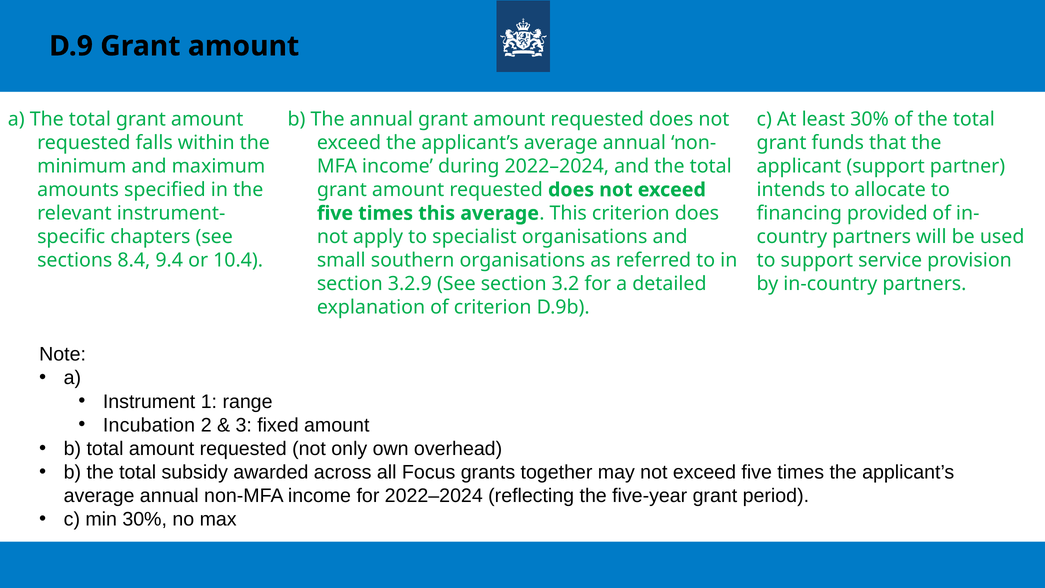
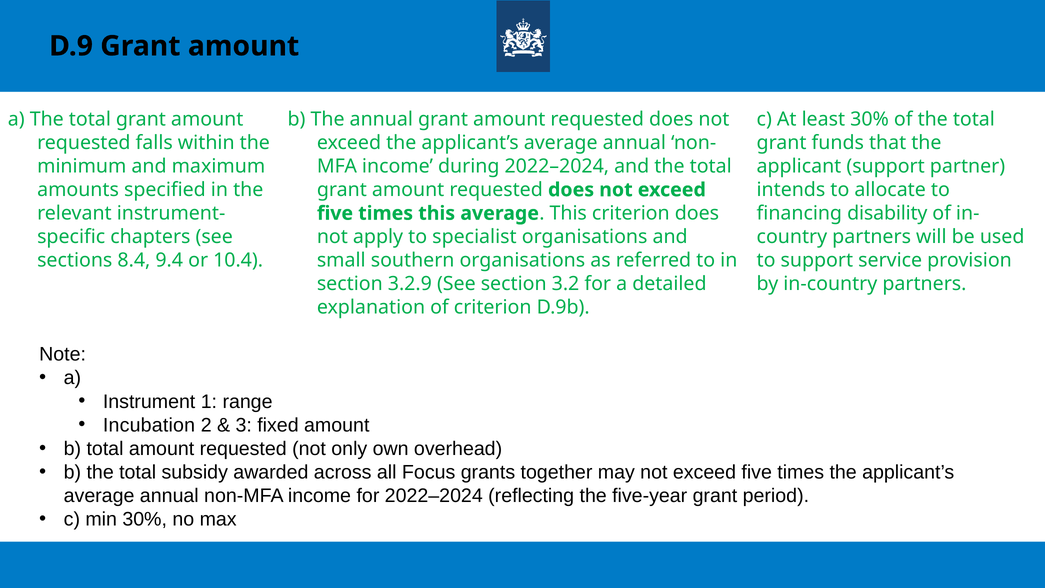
provided: provided -> disability
